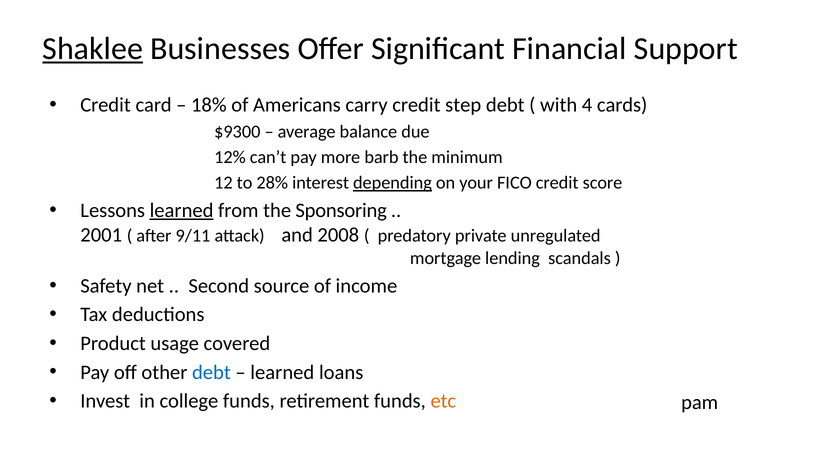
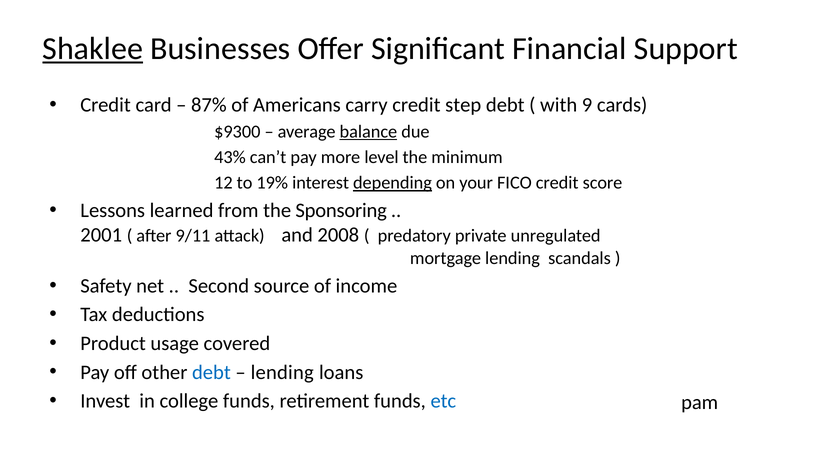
18%: 18% -> 87%
4: 4 -> 9
balance underline: none -> present
12%: 12% -> 43%
barb: barb -> level
28%: 28% -> 19%
learned at (182, 211) underline: present -> none
learned at (282, 373): learned -> lending
etc colour: orange -> blue
